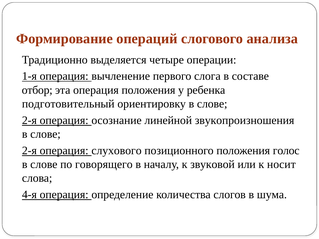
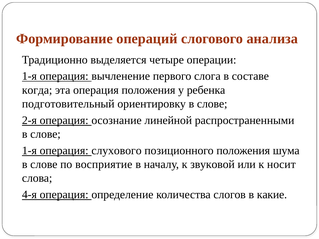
отбор: отбор -> когда
звукопроизношения: звукопроизношения -> распространенными
2-я at (29, 151): 2-я -> 1-я
голос: голос -> шума
говорящего: говорящего -> восприятие
шума: шума -> какие
